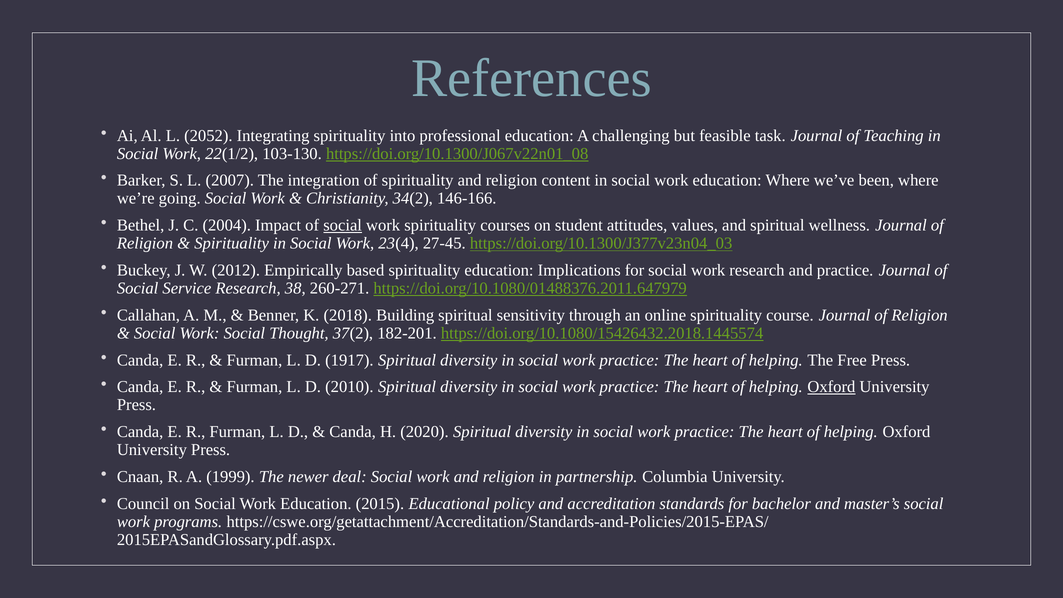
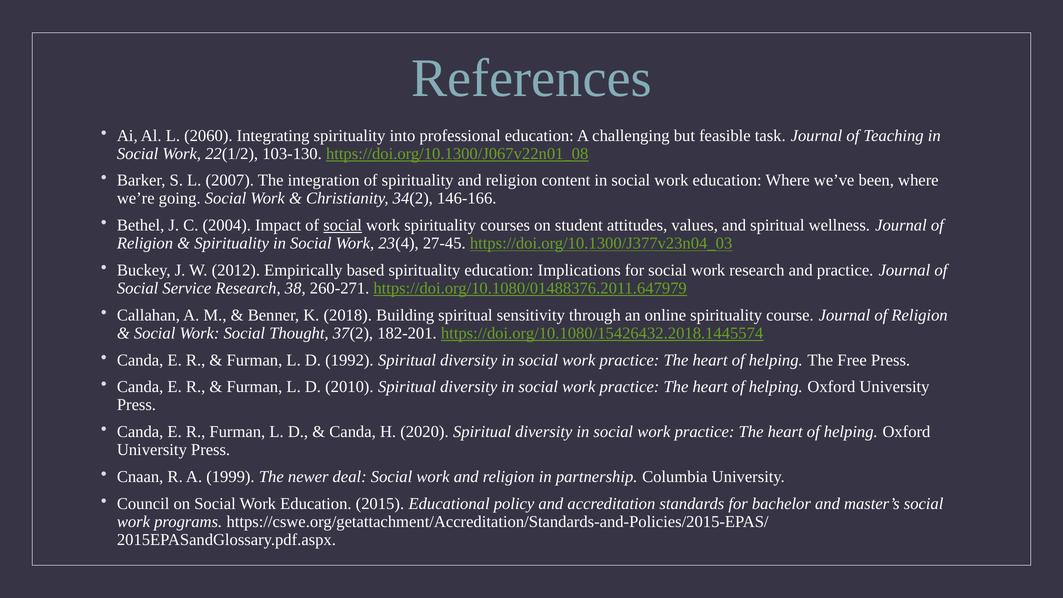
2052: 2052 -> 2060
1917: 1917 -> 1992
Oxford at (831, 387) underline: present -> none
